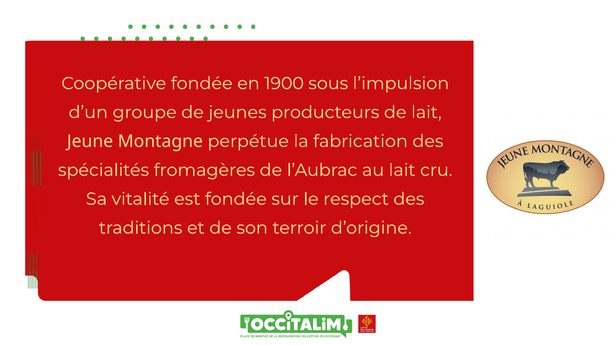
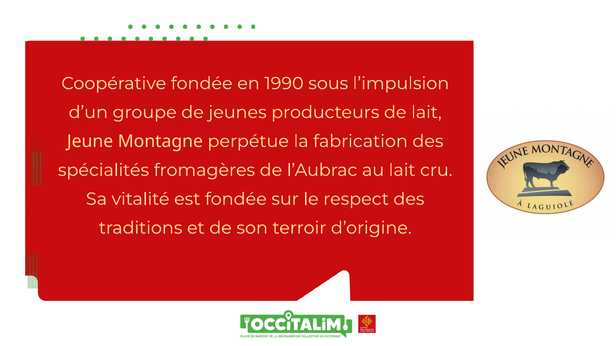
1900: 1900 -> 1990
